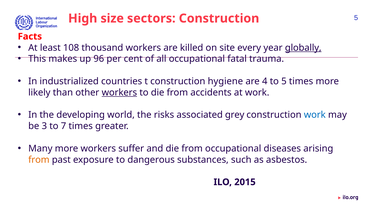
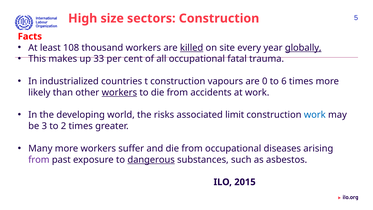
killed underline: none -> present
96: 96 -> 33
hygiene: hygiene -> vapours
4: 4 -> 0
to 5: 5 -> 6
grey: grey -> limit
7: 7 -> 2
from at (39, 160) colour: orange -> purple
dangerous underline: none -> present
